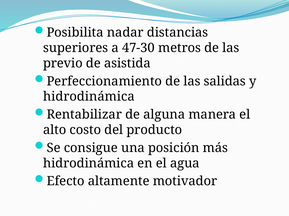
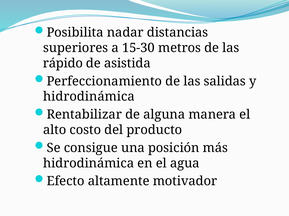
47-30: 47-30 -> 15-30
previo: previo -> rápido
